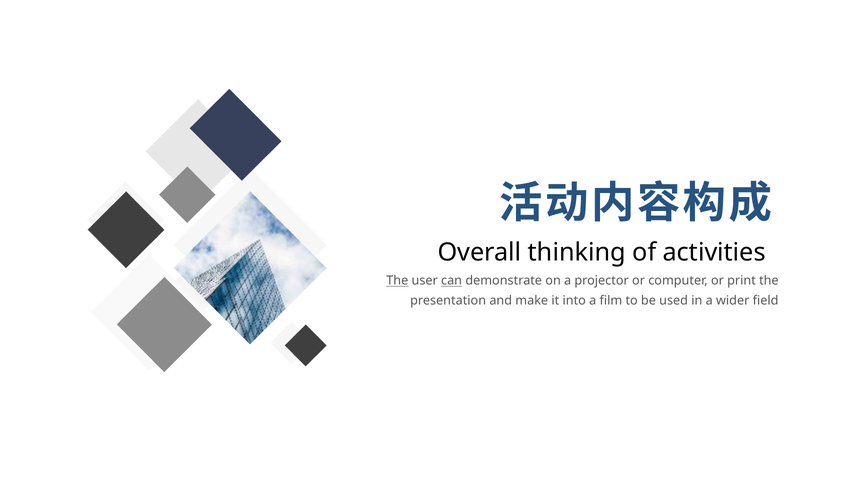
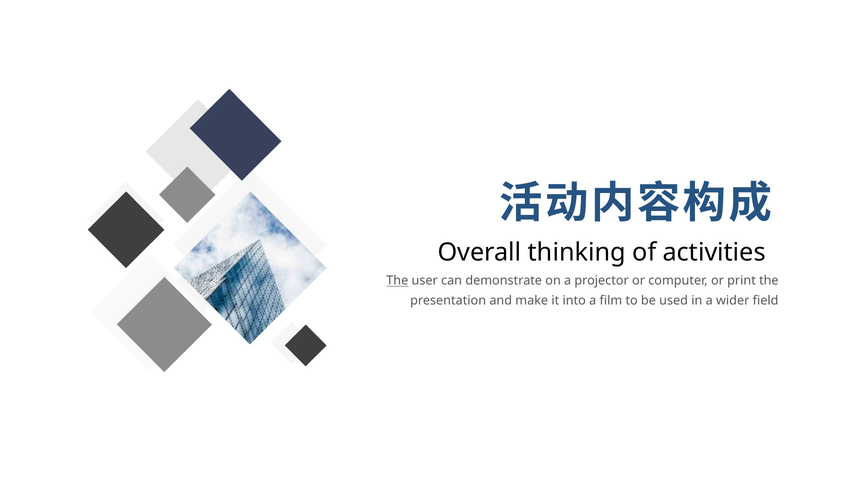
can underline: present -> none
